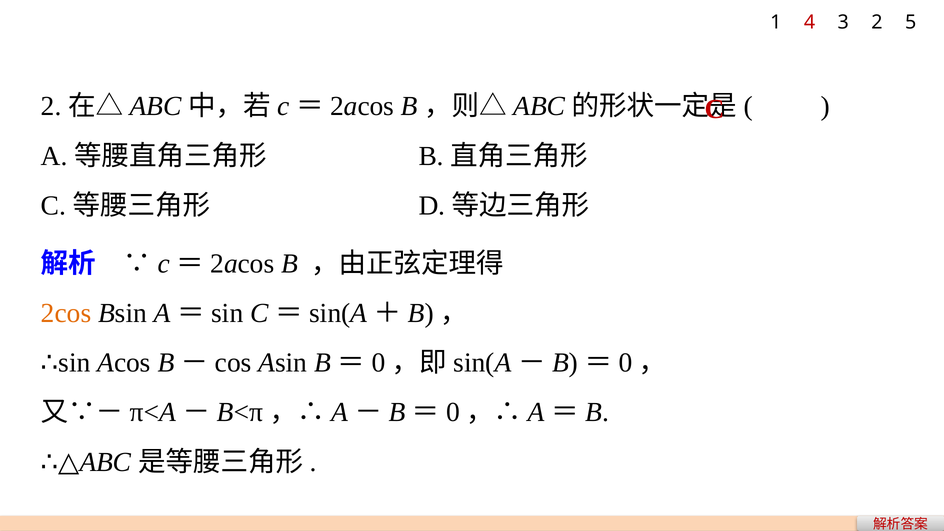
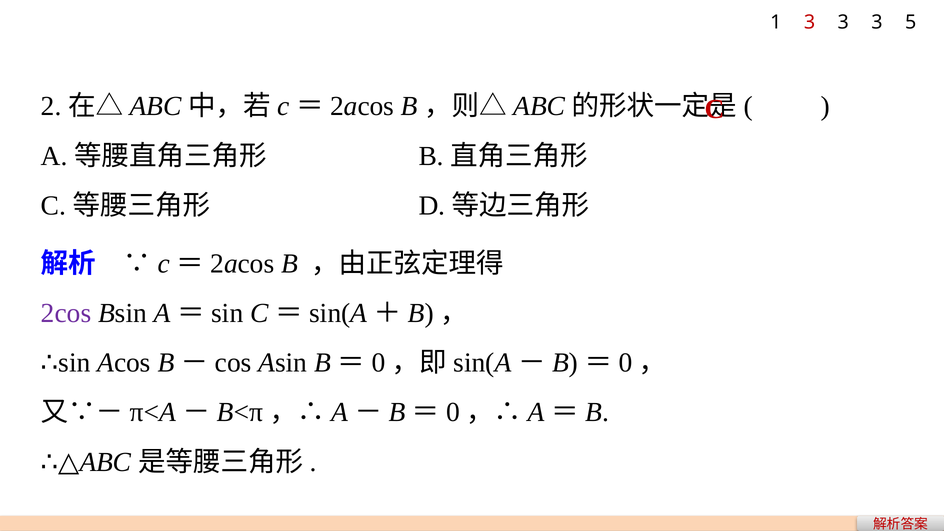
1 4: 4 -> 3
2 at (877, 22): 2 -> 3
2cos colour: orange -> purple
